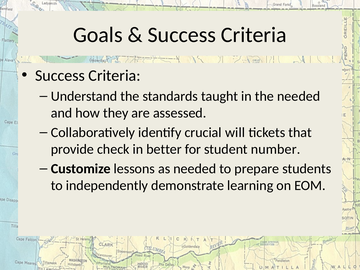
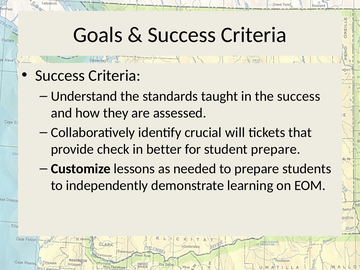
the needed: needed -> success
student number: number -> prepare
